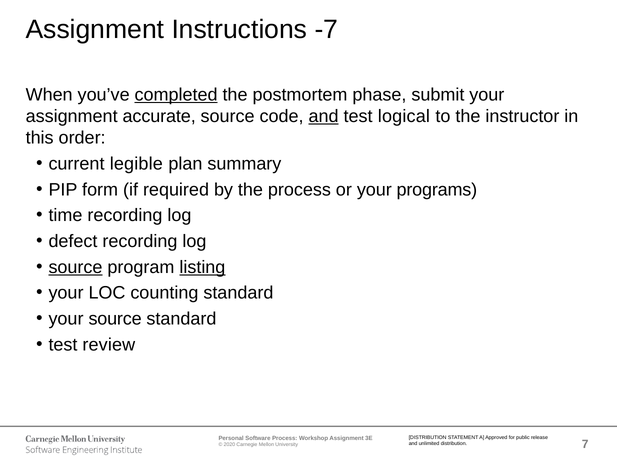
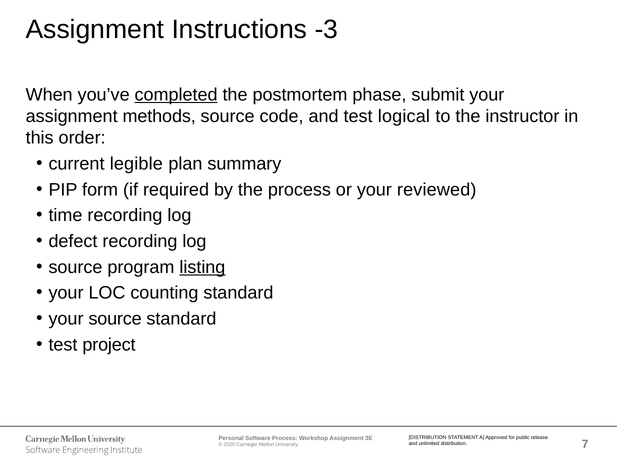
-7: -7 -> -3
accurate: accurate -> methods
and at (324, 117) underline: present -> none
programs: programs -> reviewed
source at (75, 268) underline: present -> none
review: review -> project
